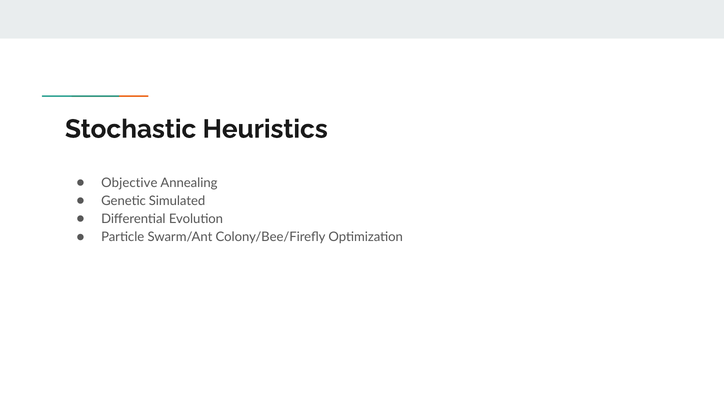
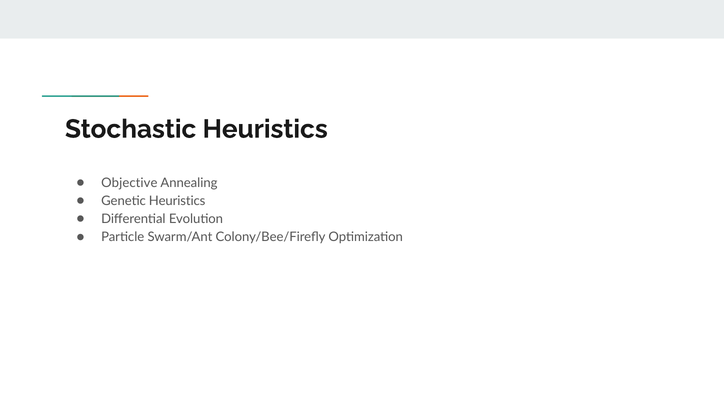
Genetic Simulated: Simulated -> Heuristics
